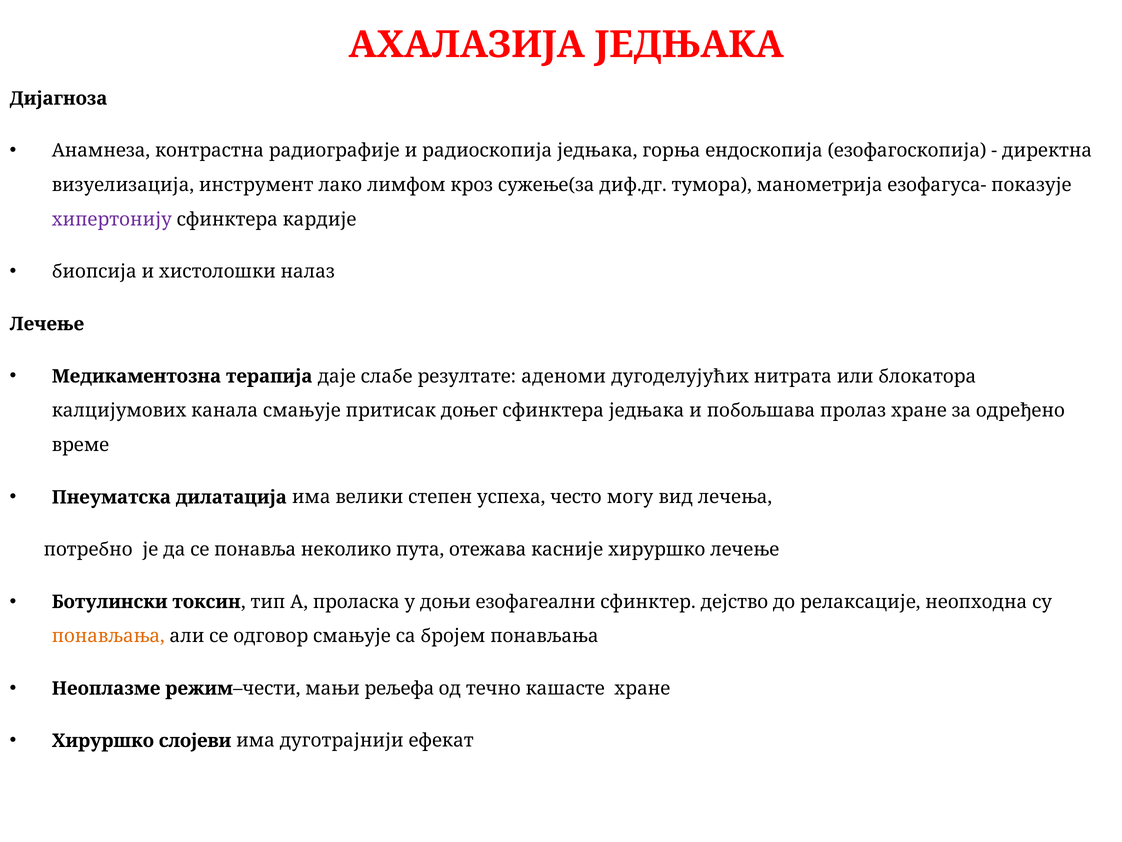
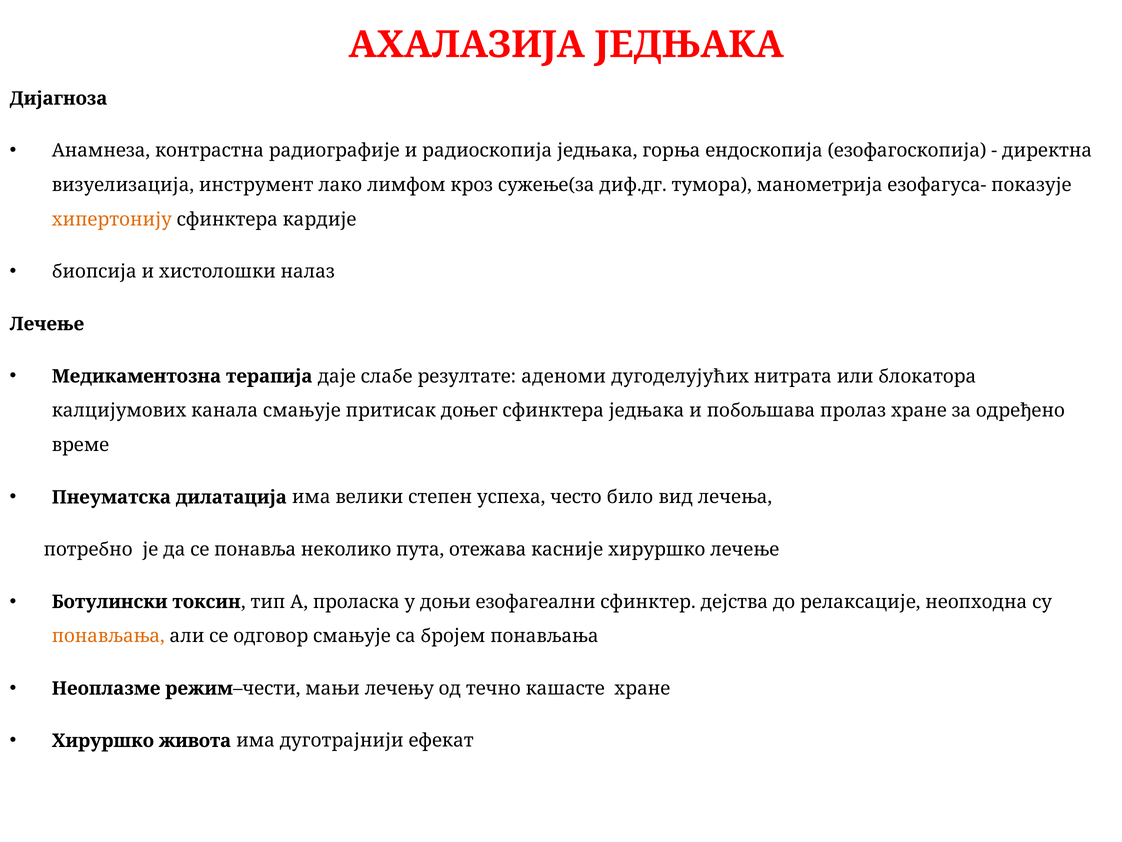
хипертонију colour: purple -> orange
могу: могу -> било
дејство: дејство -> дејства
рељефа: рељефа -> лечењу
слојеви: слојеви -> живота
